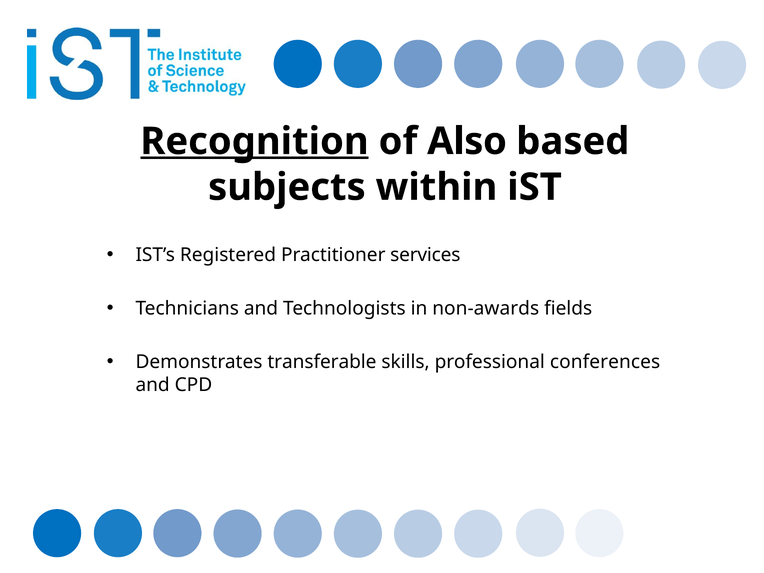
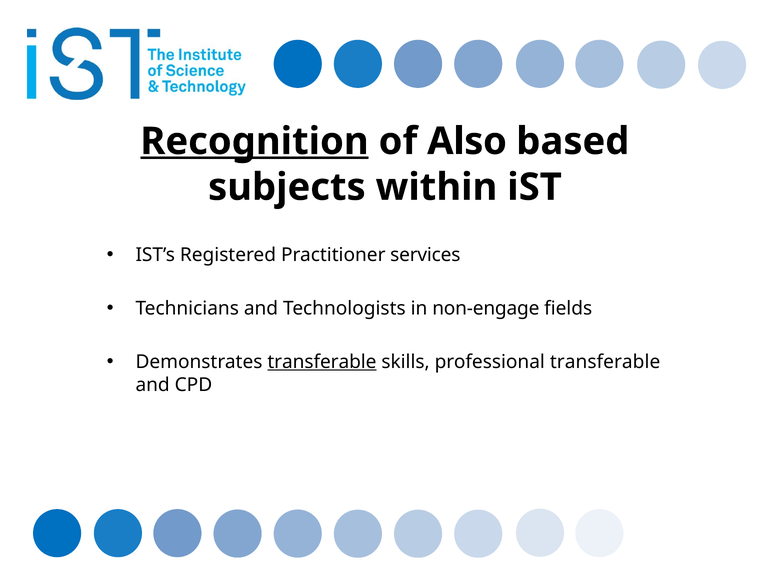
non-awards: non-awards -> non-engage
transferable at (322, 362) underline: none -> present
professional conferences: conferences -> transferable
